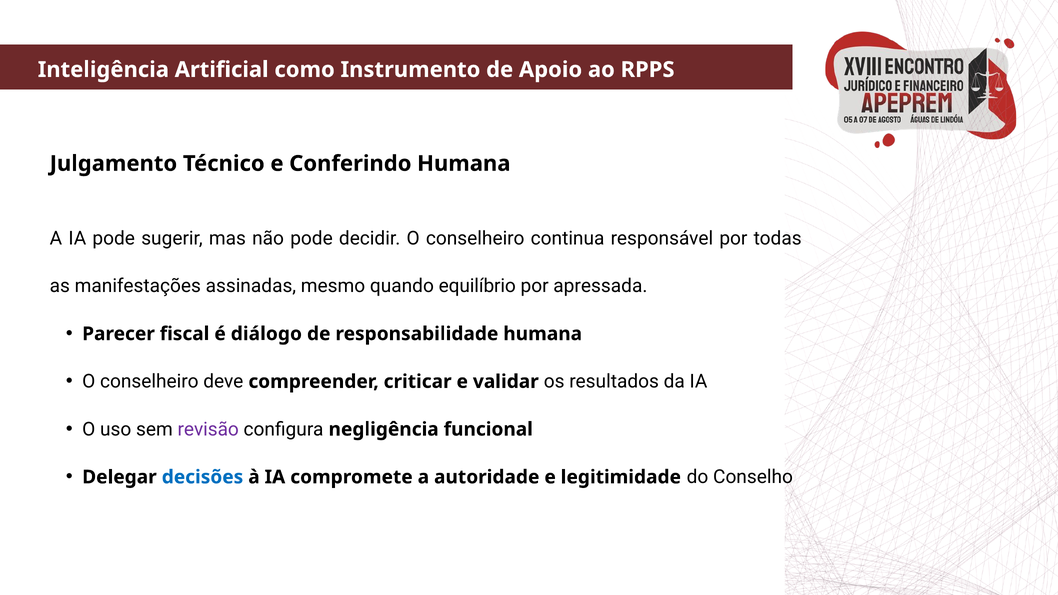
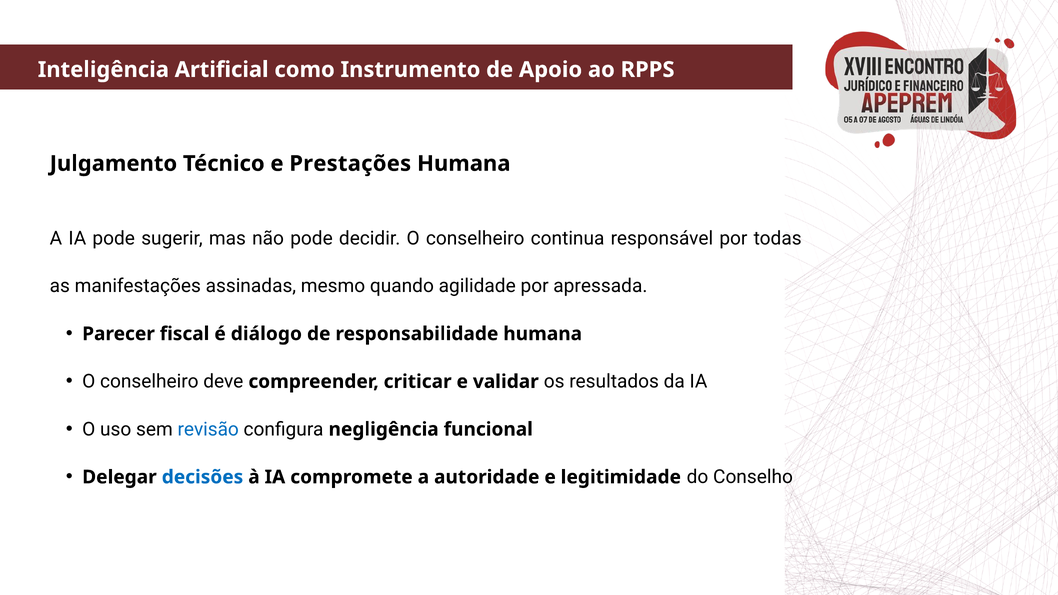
Conferindo: Conferindo -> Prestações
equilíbrio: equilíbrio -> agilidade
revisão colour: purple -> blue
